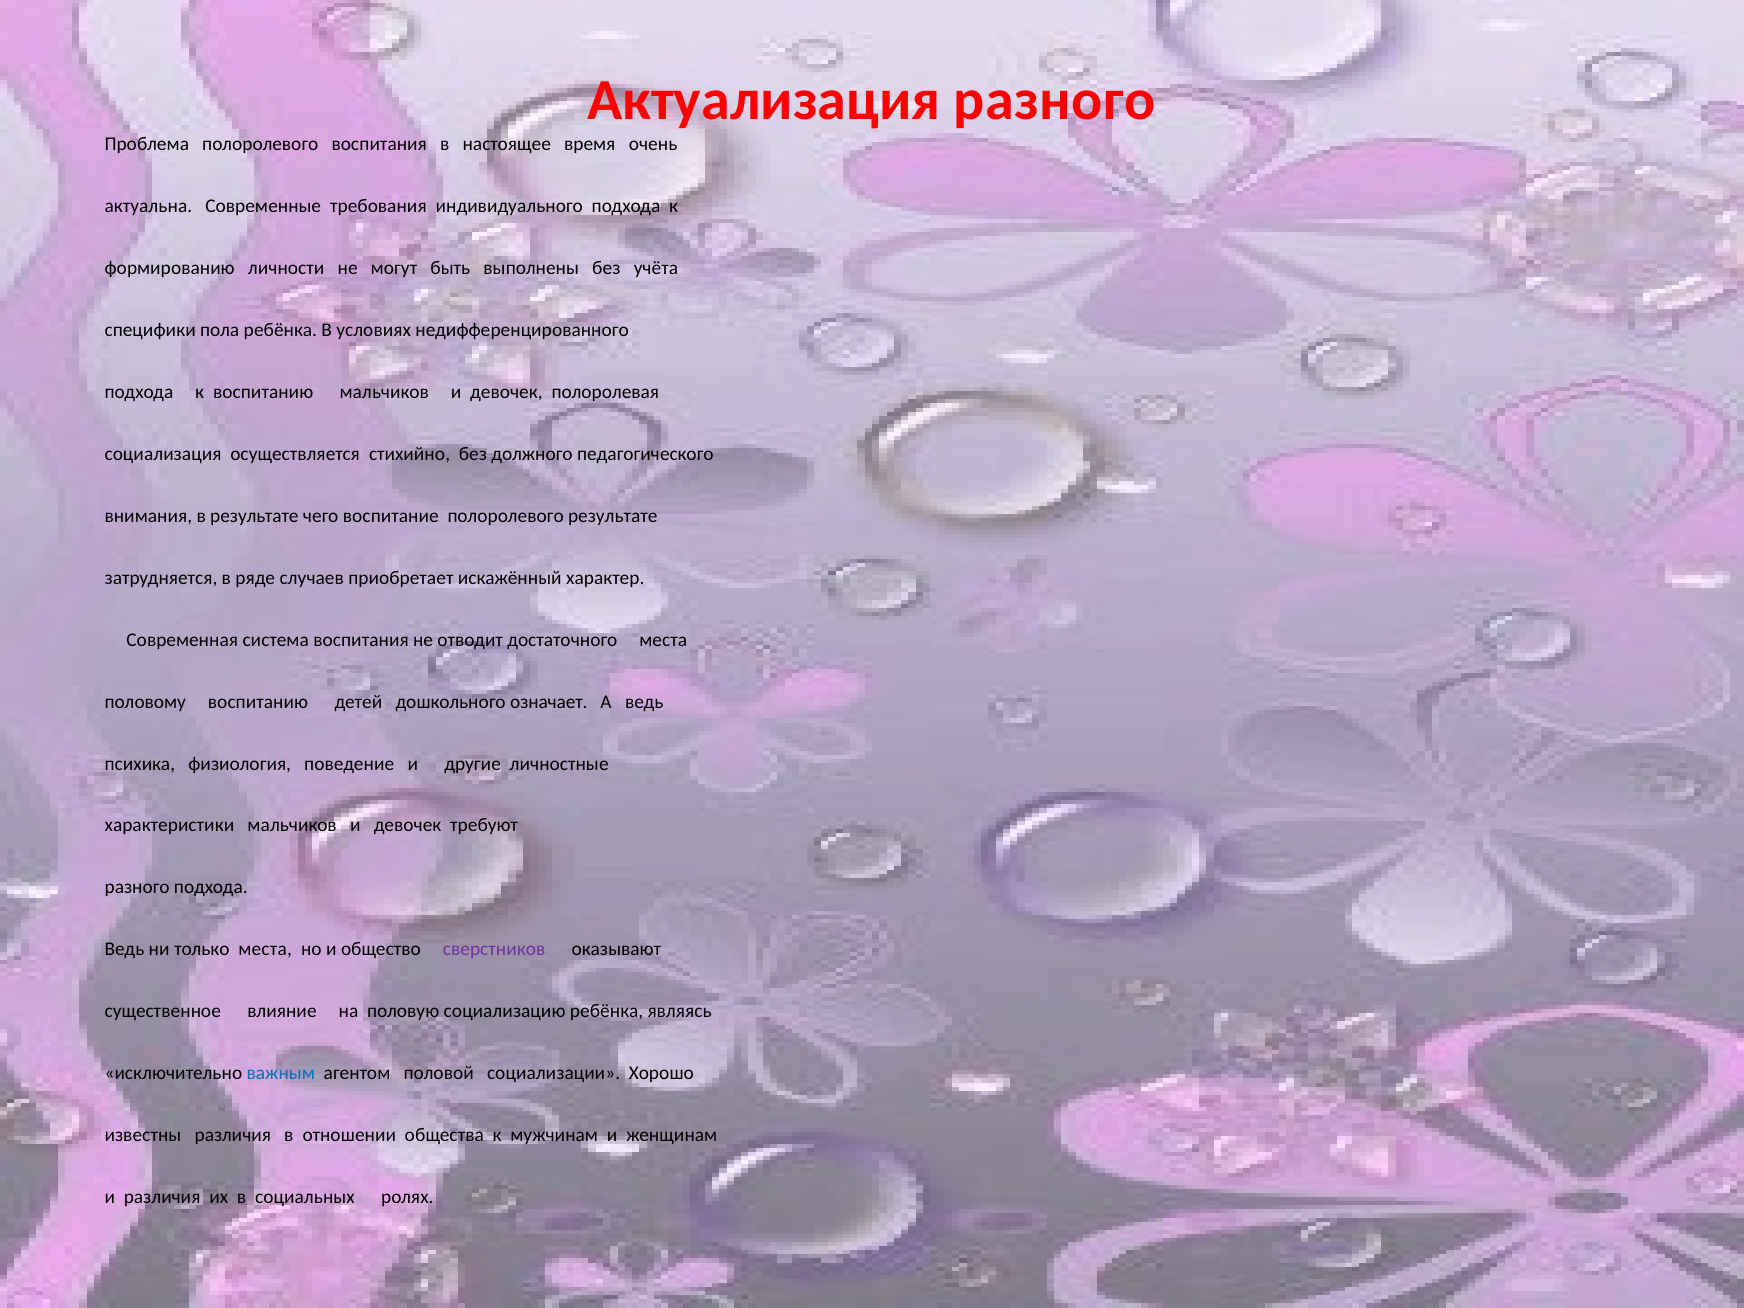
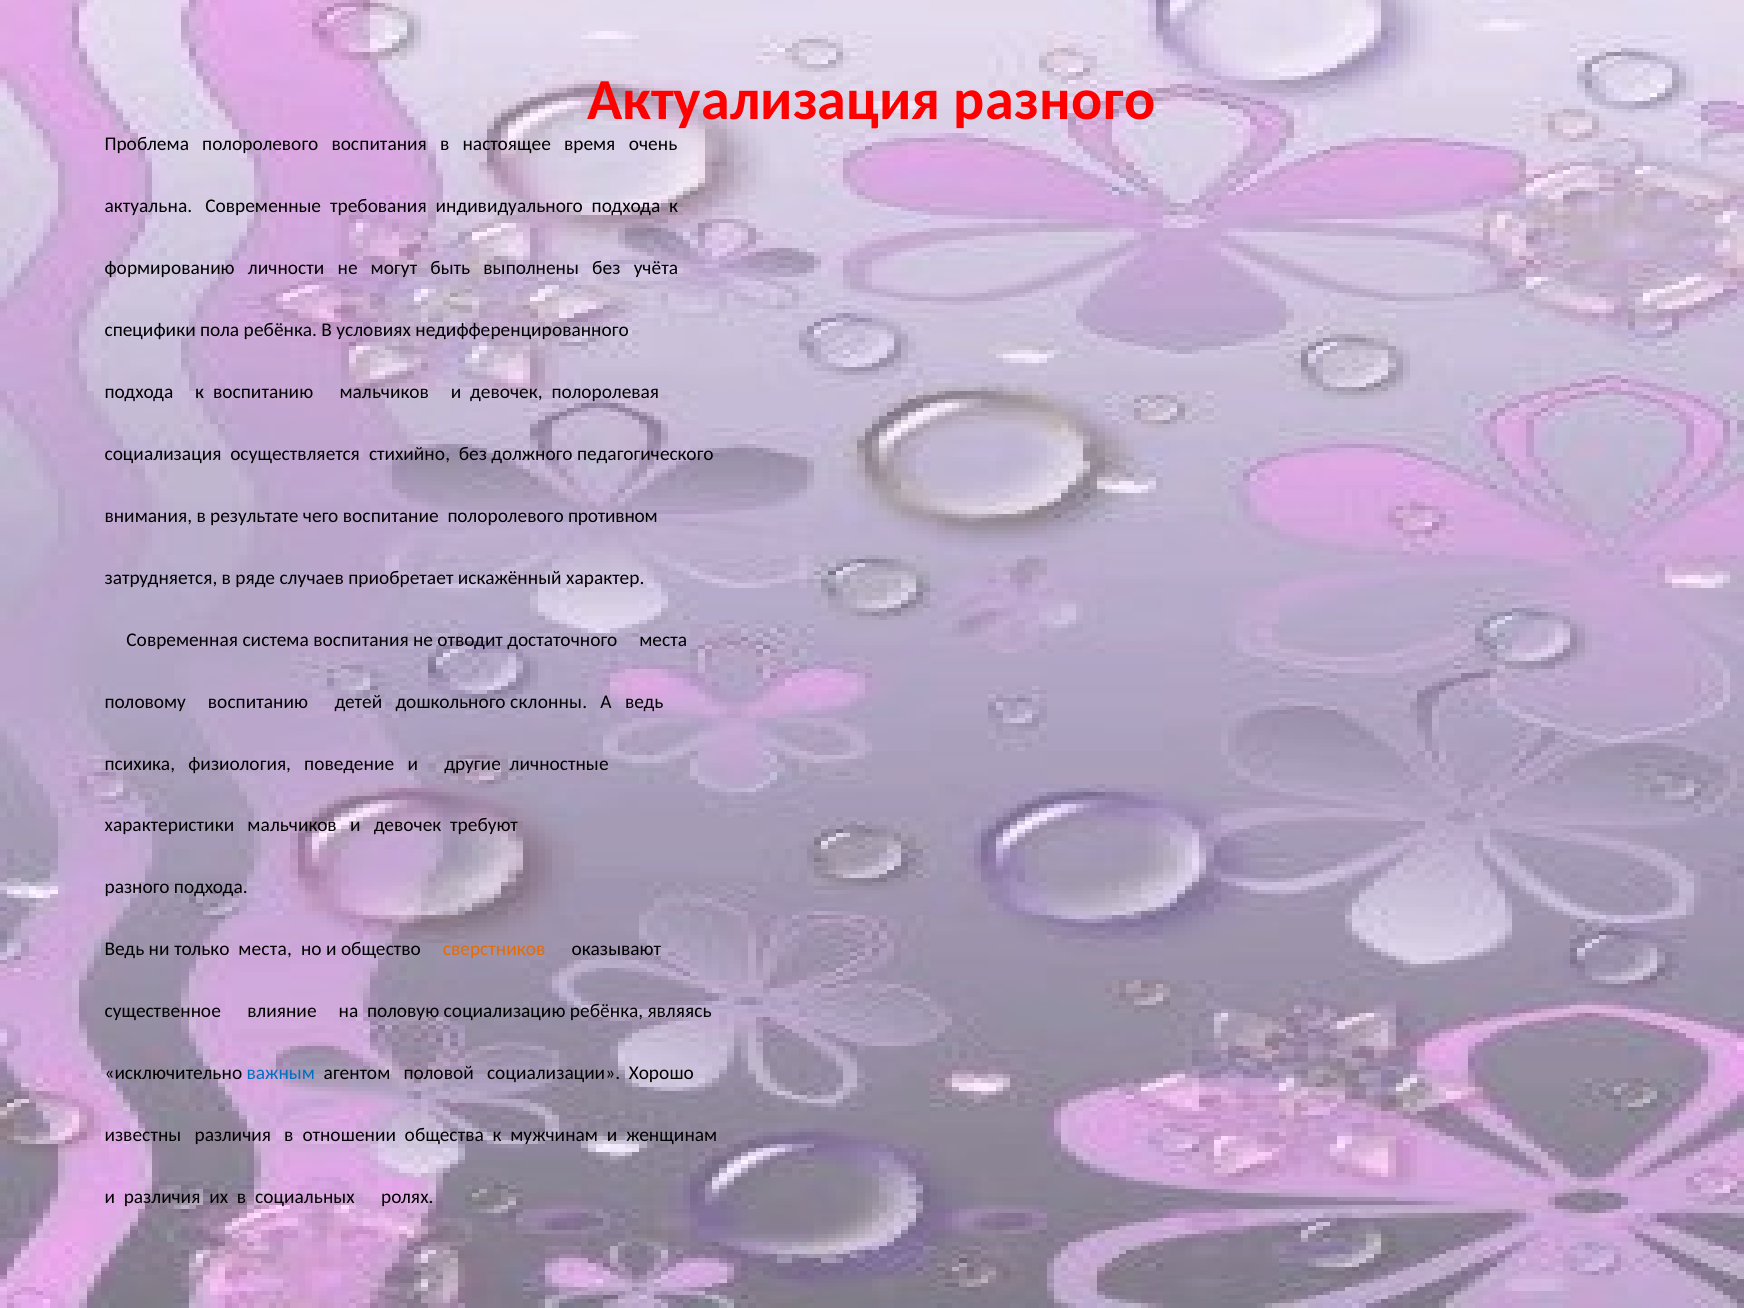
полоролевого результате: результате -> противном
означает: означает -> склонны
сверстников colour: purple -> orange
